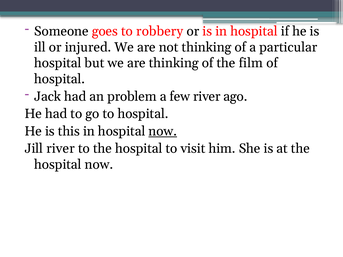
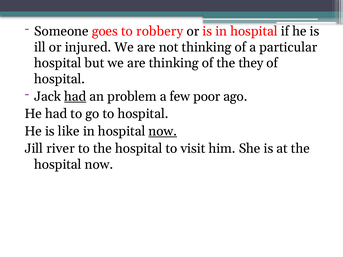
film: film -> they
had at (75, 97) underline: none -> present
few river: river -> poor
this: this -> like
